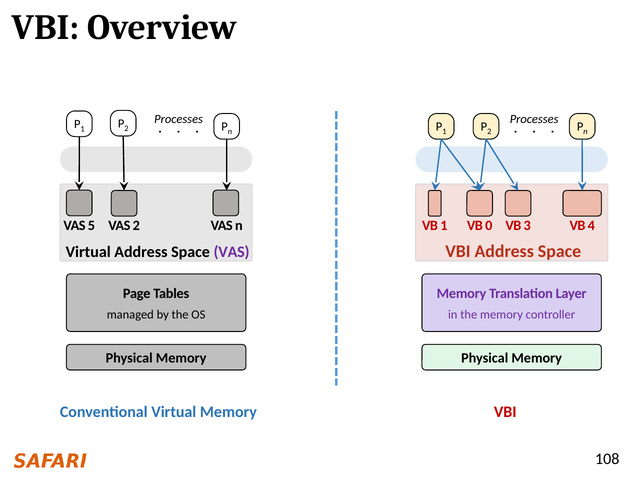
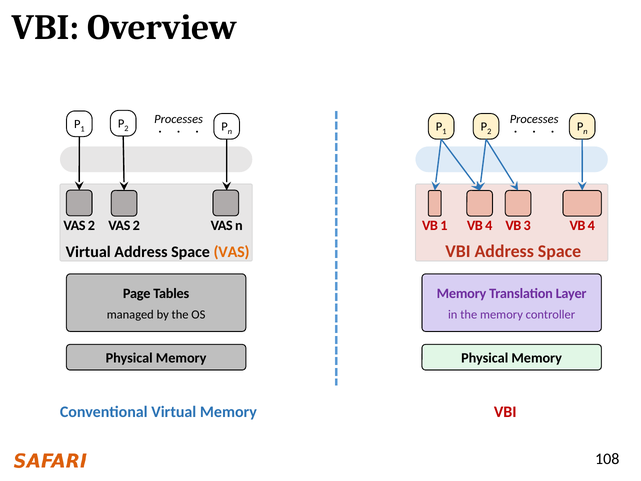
5 at (91, 226): 5 -> 2
0 at (489, 226): 0 -> 4
VAS at (232, 252) colour: purple -> orange
